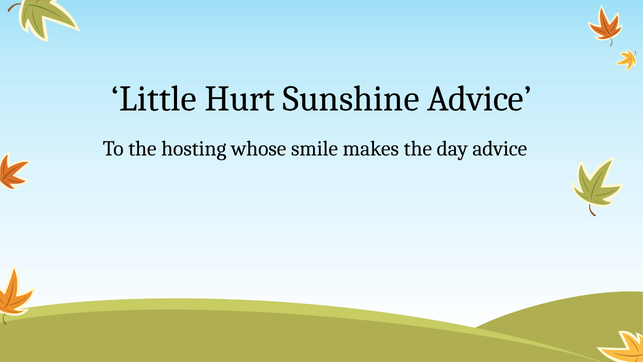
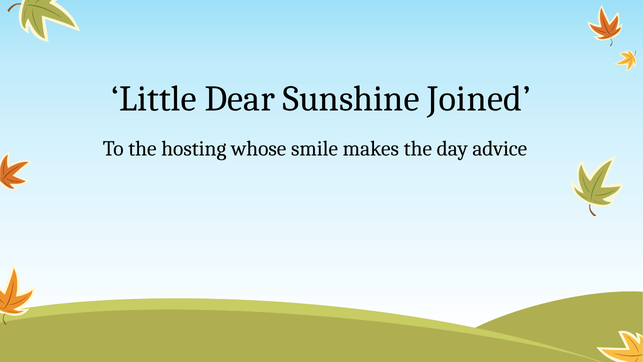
Hurt: Hurt -> Dear
Sunshine Advice: Advice -> Joined
